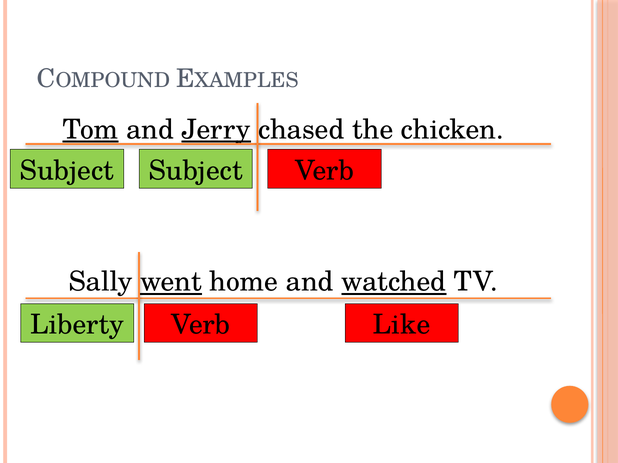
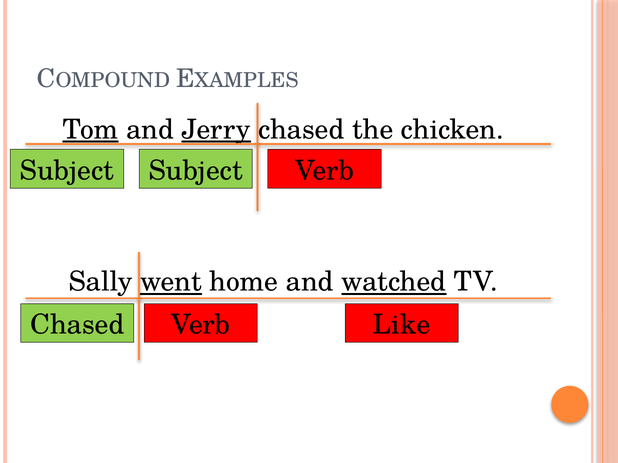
Liberty at (77, 325): Liberty -> Chased
